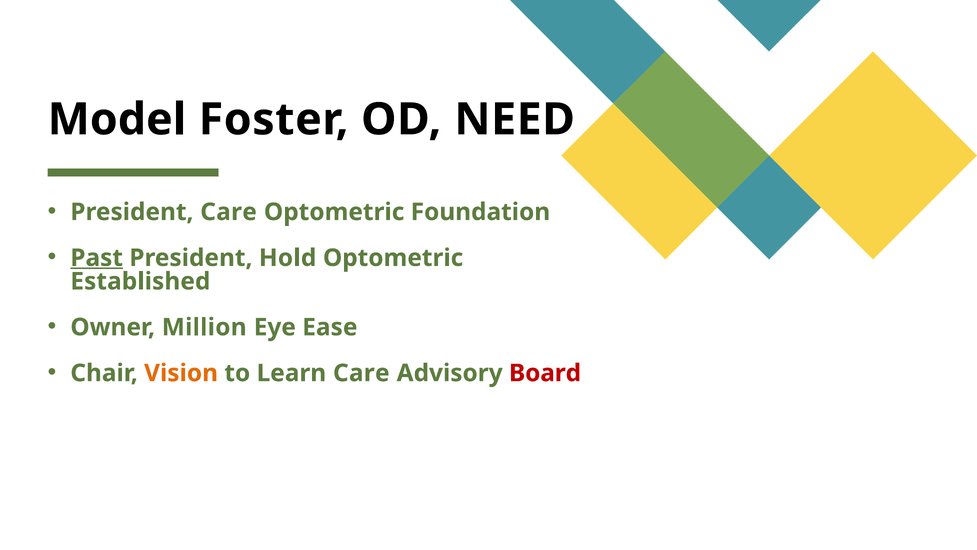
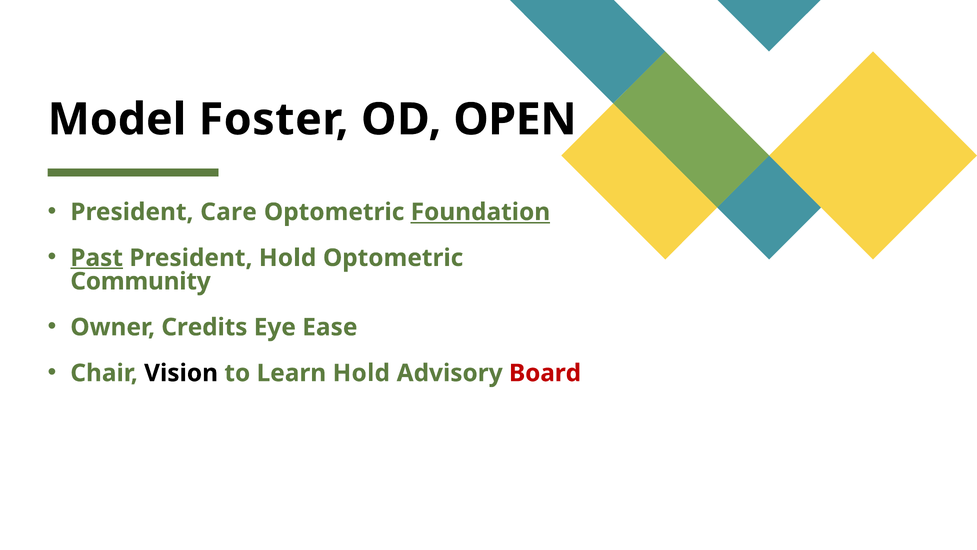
NEED: NEED -> OPEN
Foundation underline: none -> present
Established: Established -> Community
Million: Million -> Credits
Vision colour: orange -> black
Learn Care: Care -> Hold
